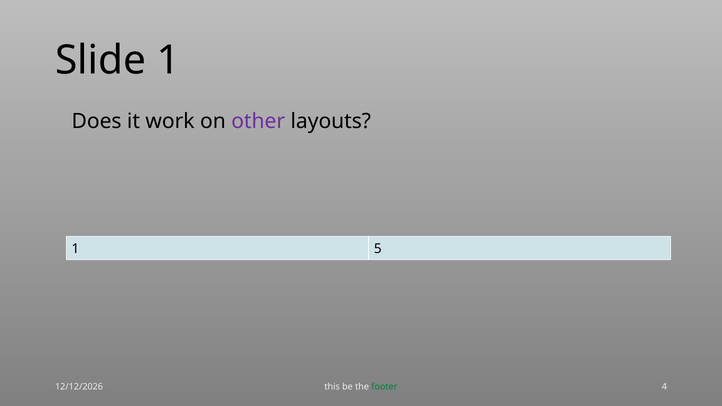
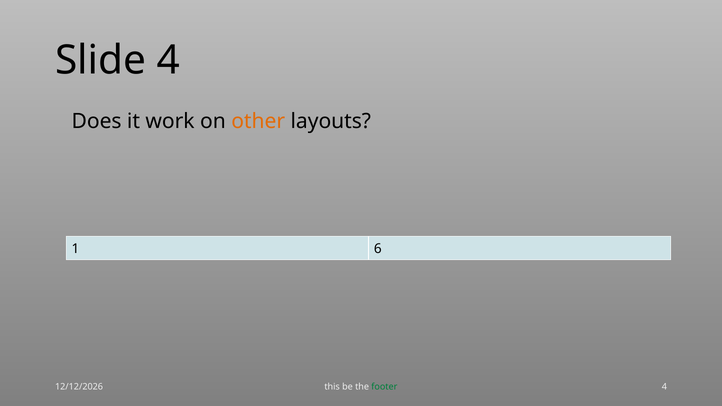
Slide 1: 1 -> 4
other colour: purple -> orange
5: 5 -> 6
